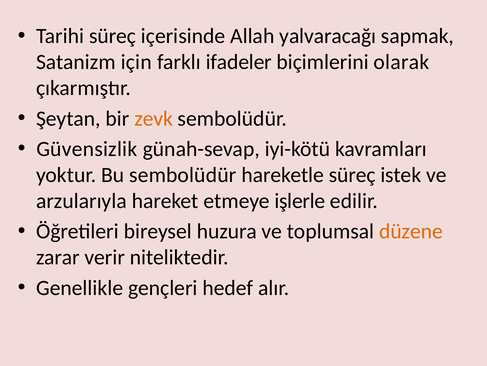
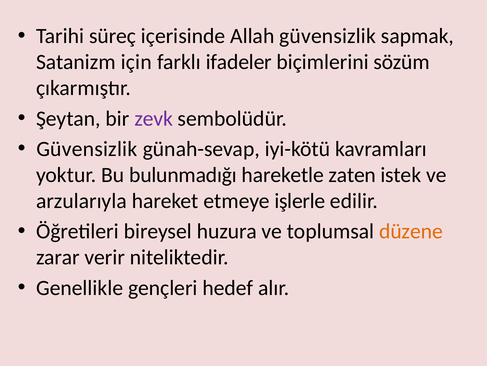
Allah yalvaracağı: yalvaracağı -> güvensizlik
olarak: olarak -> sözüm
zevk colour: orange -> purple
Bu sembolüdür: sembolüdür -> bulunmadığı
hareketle süreç: süreç -> zaten
